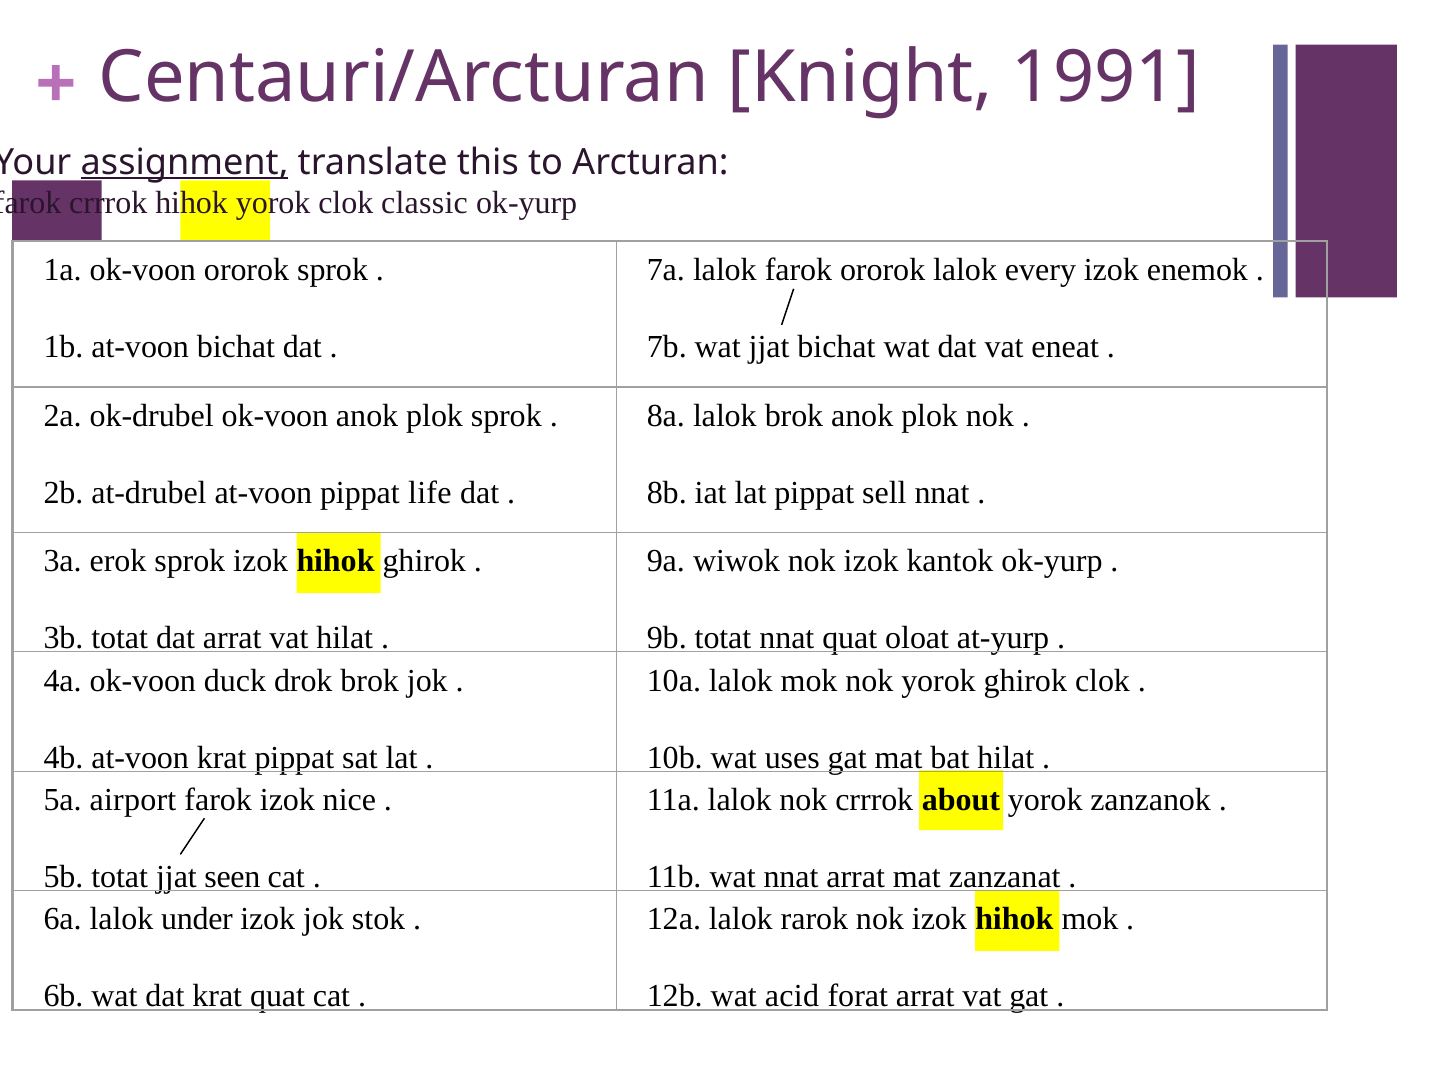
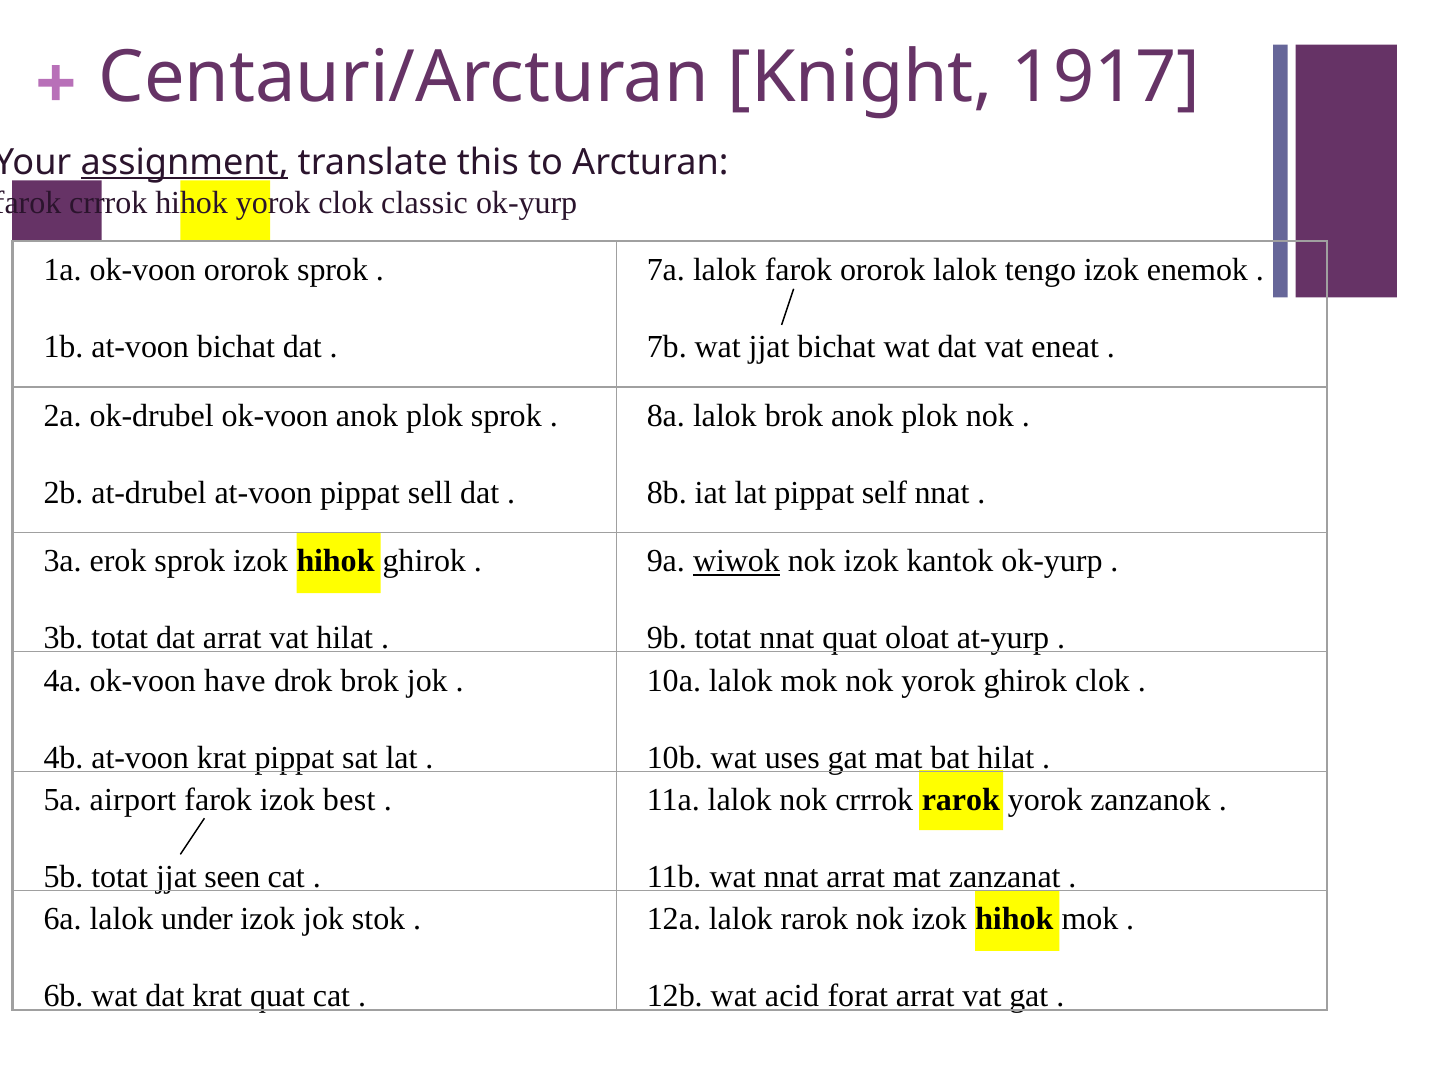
1991: 1991 -> 1917
every: every -> tengo
life: life -> sell
sell: sell -> self
wiwok underline: none -> present
duck: duck -> have
nice: nice -> best
crrrok about: about -> rarok
